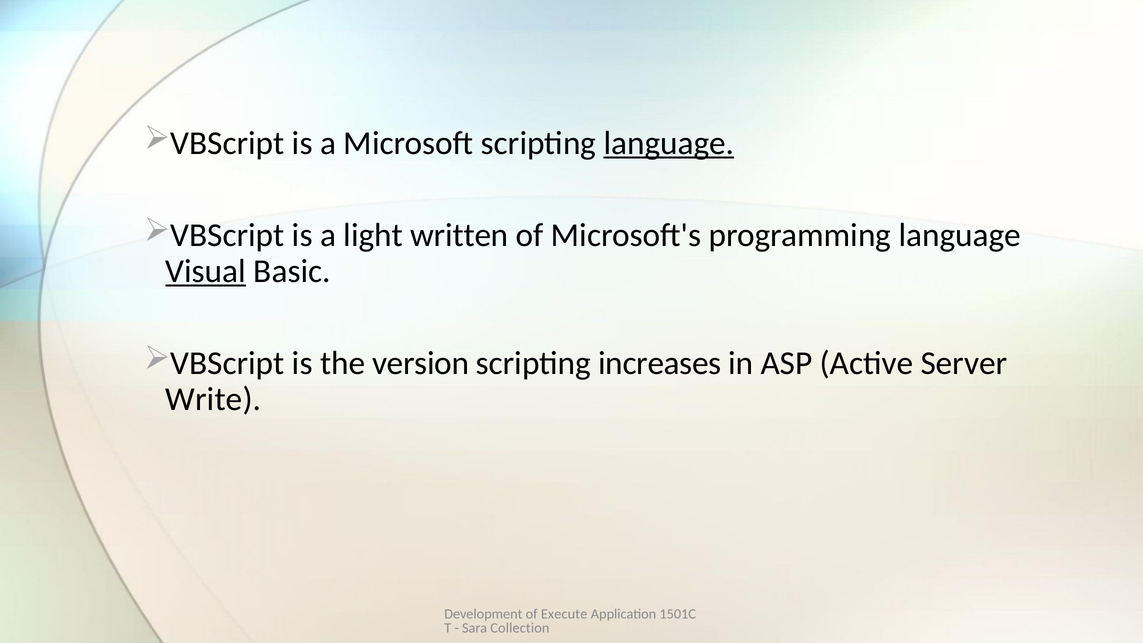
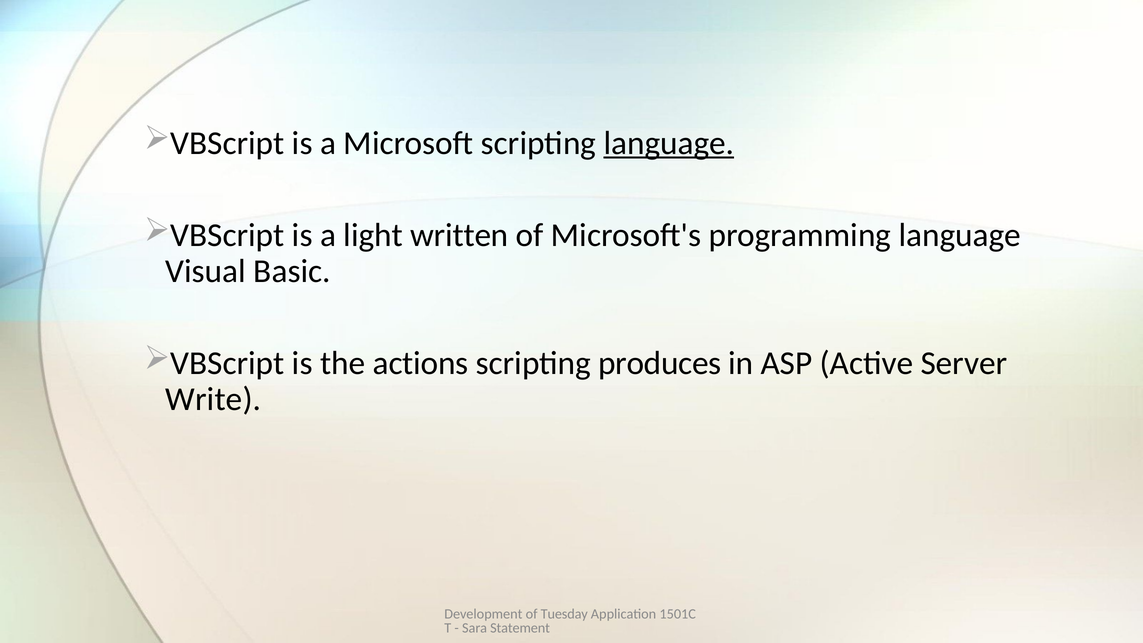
Visual underline: present -> none
version: version -> actions
increases: increases -> produces
Execute: Execute -> Tuesday
Collection: Collection -> Statement
